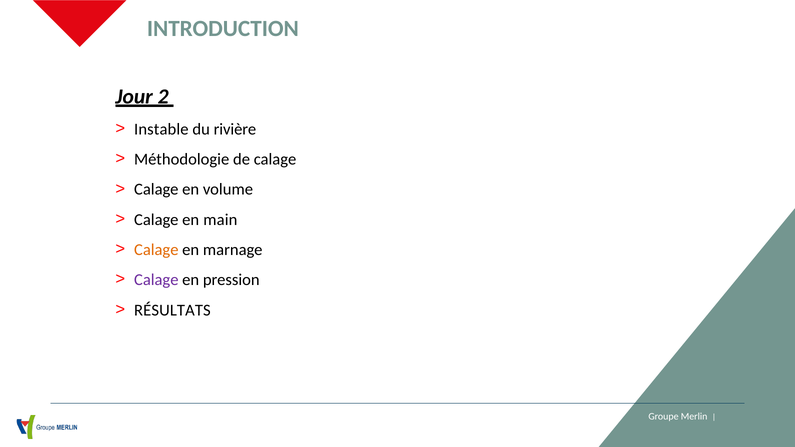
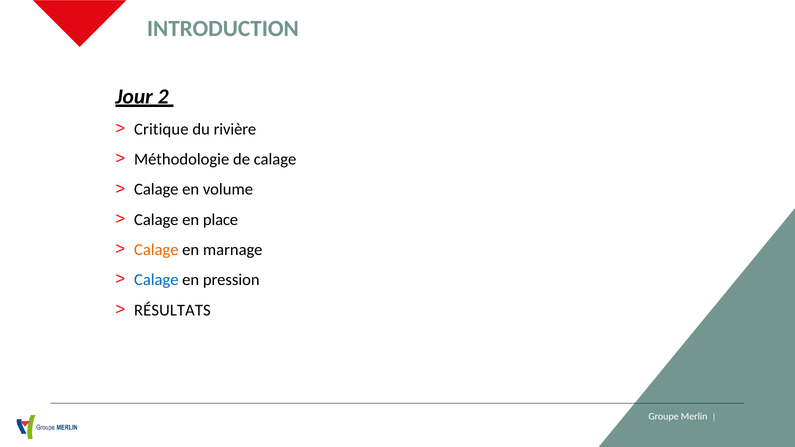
Instable: Instable -> Critique
main: main -> place
Calage at (156, 280) colour: purple -> blue
